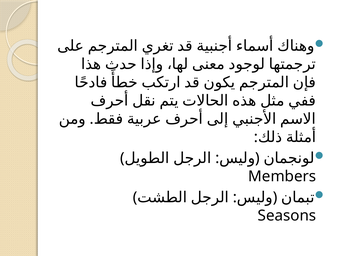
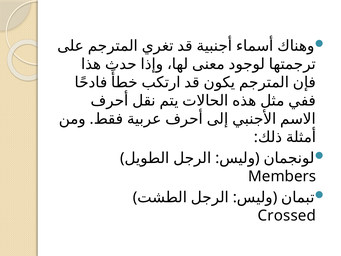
Seasons: Seasons -> Crossed
